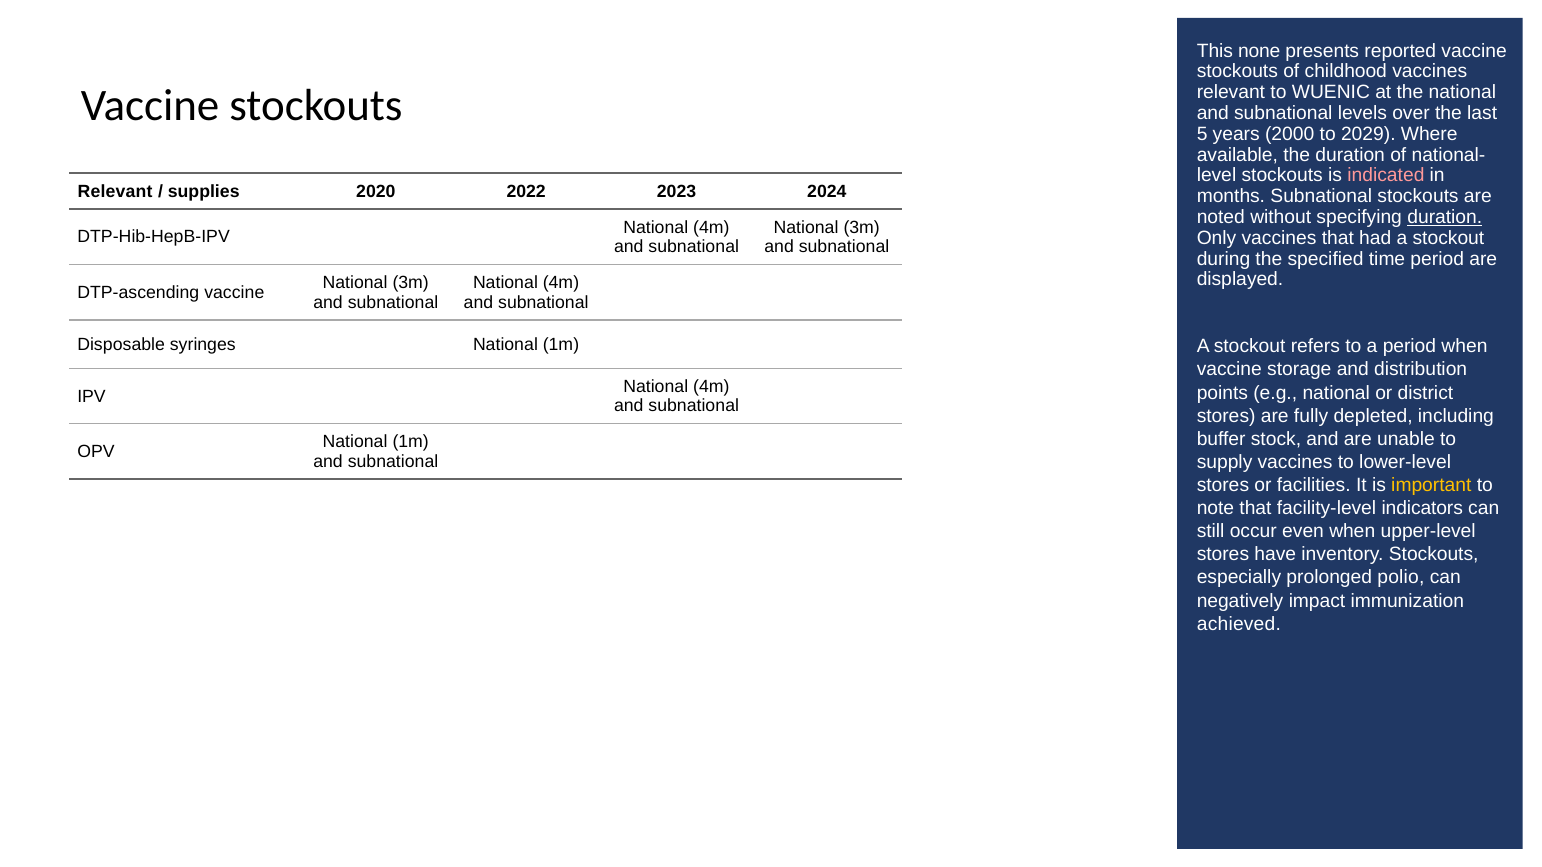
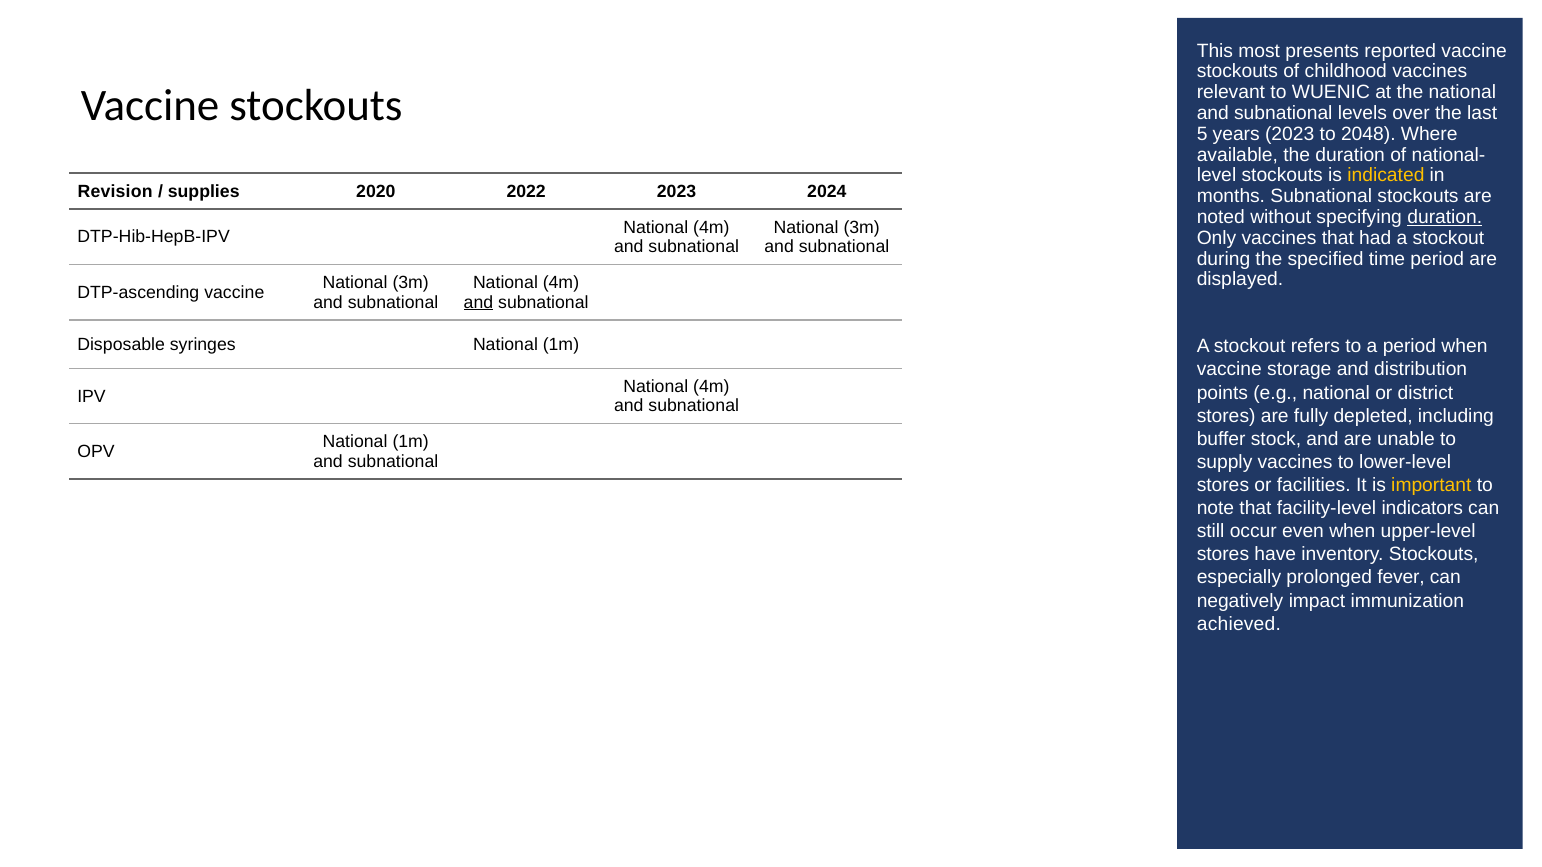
none: none -> most
years 2000: 2000 -> 2023
2029: 2029 -> 2048
indicated colour: pink -> yellow
Relevant at (115, 192): Relevant -> Revision
and at (478, 302) underline: none -> present
polio: polio -> fever
